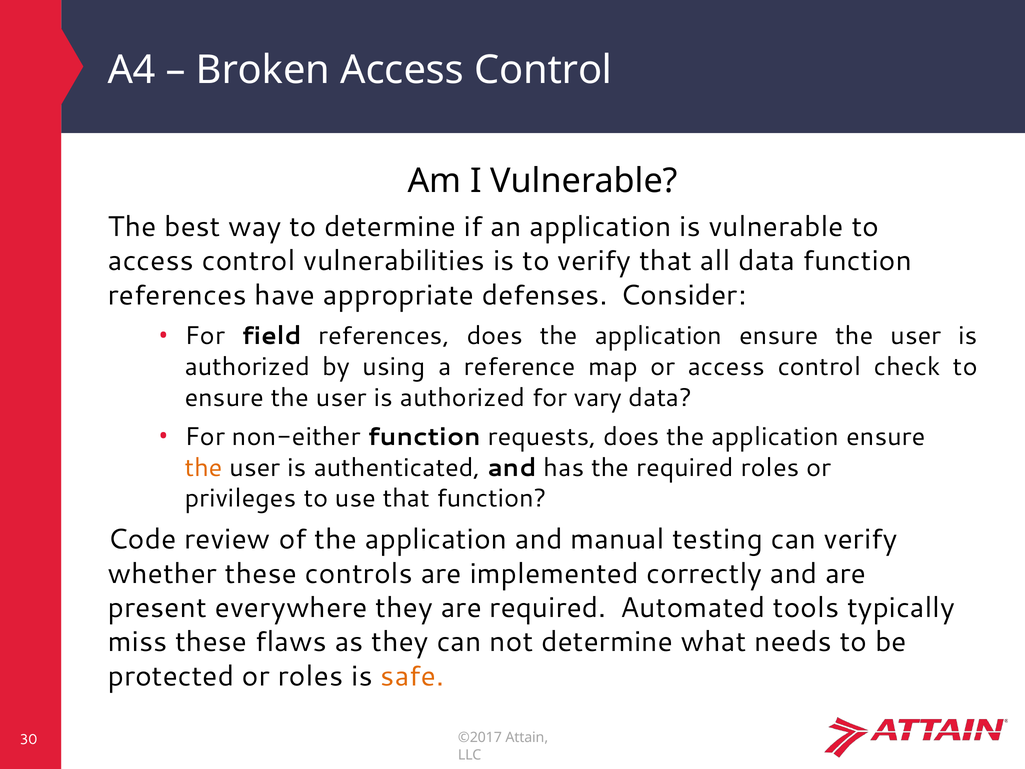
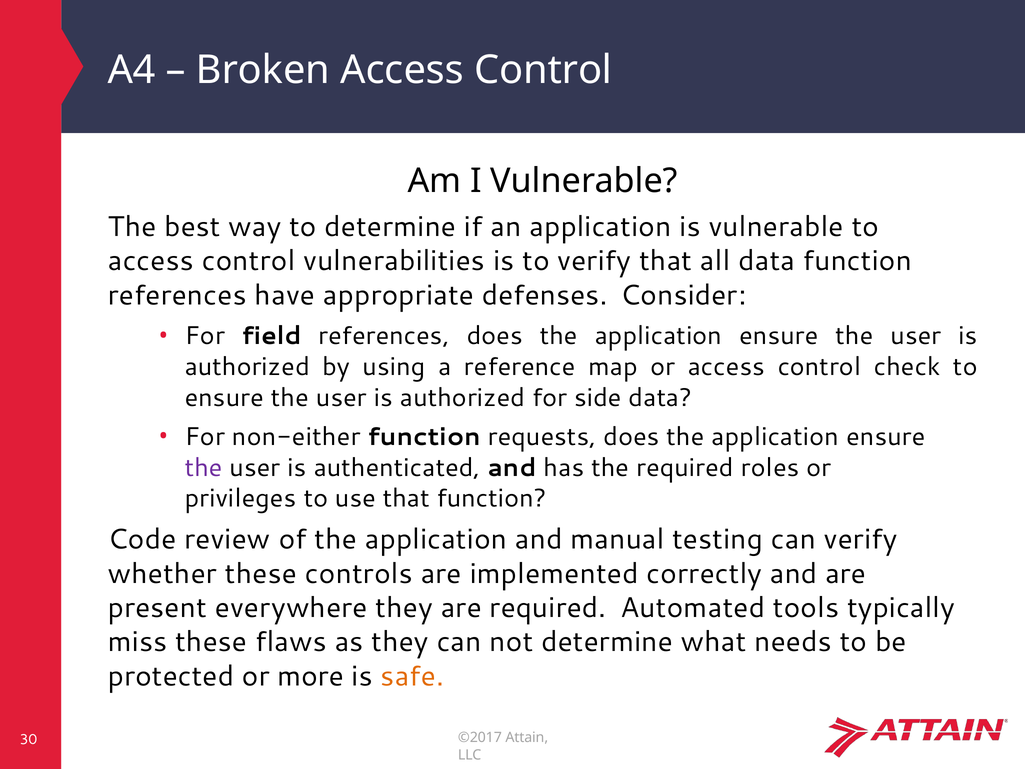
vary: vary -> side
the at (204, 467) colour: orange -> purple
or roles: roles -> more
